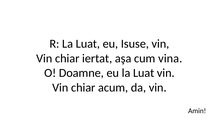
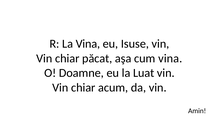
R La Luat: Luat -> Vina
iertat: iertat -> păcat
